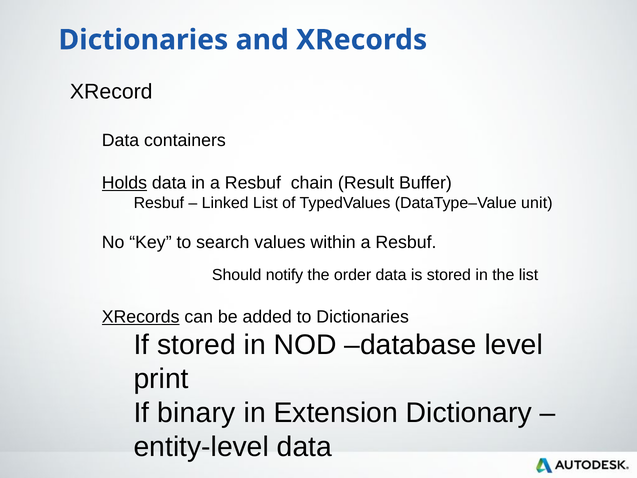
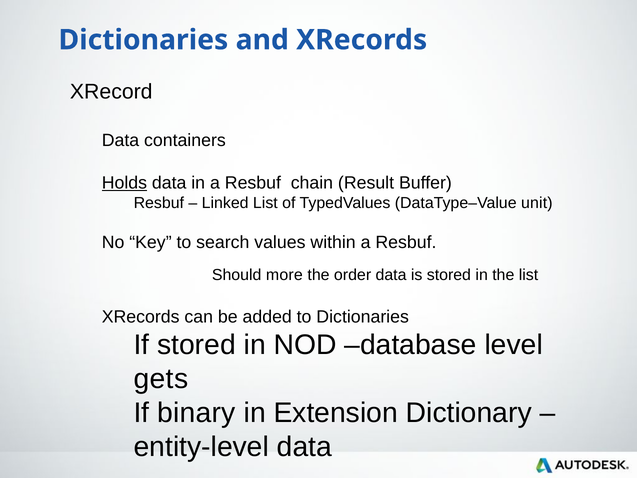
notify: notify -> more
XRecords at (141, 317) underline: present -> none
print: print -> gets
